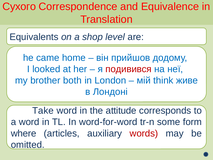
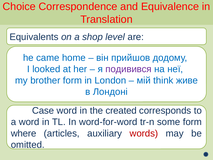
Сухого: Сухого -> Choice
подивився colour: red -> purple
brother both: both -> form
Take: Take -> Case
attitude: attitude -> created
